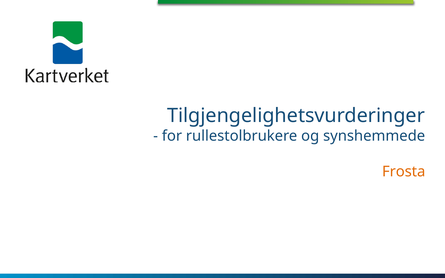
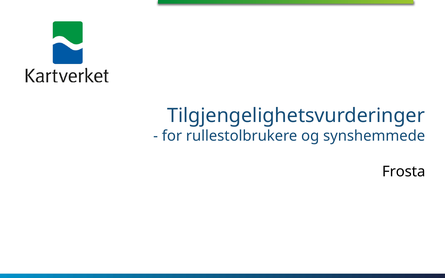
Frosta colour: orange -> black
